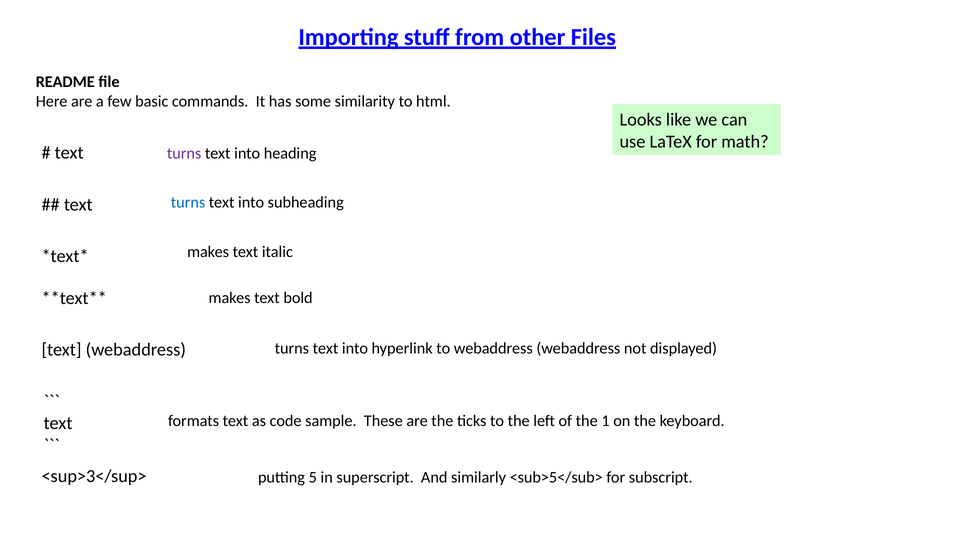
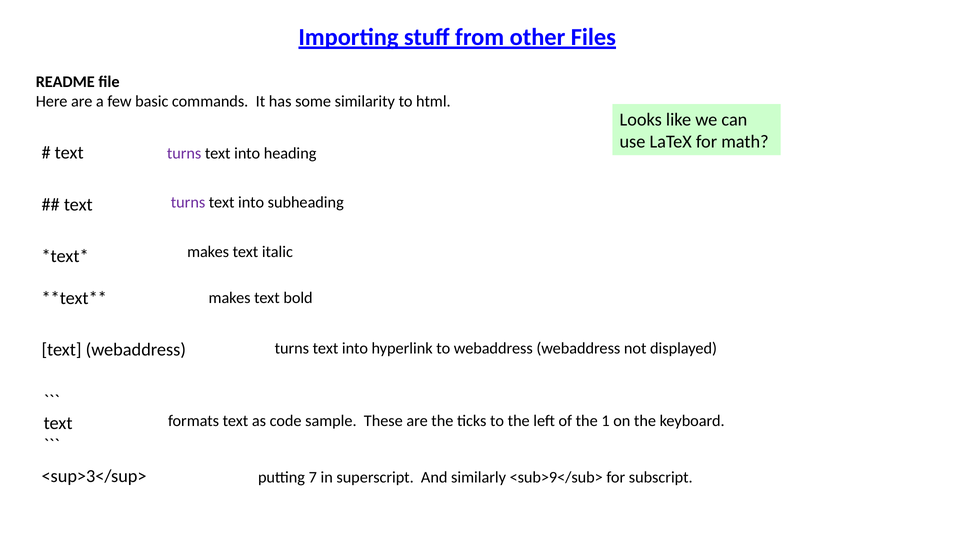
turns at (188, 202) colour: blue -> purple
5: 5 -> 7
<sub>5</sub>: <sub>5</sub> -> <sub>9</sub>
